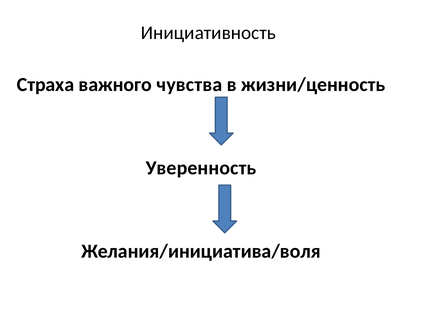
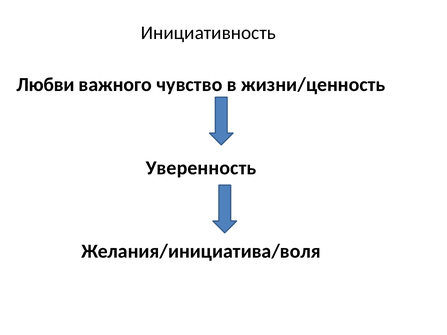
Страха: Страха -> Любви
чувства: чувства -> чувство
